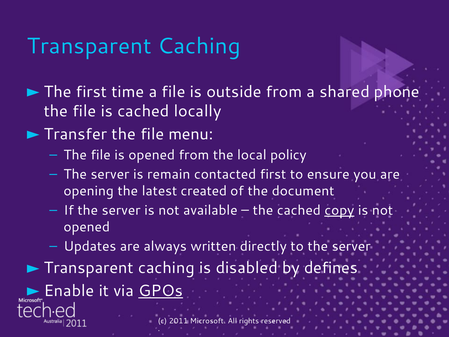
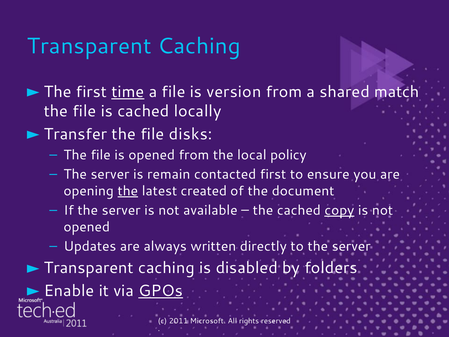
time underline: none -> present
outside: outside -> version
phone: phone -> match
menu: menu -> disks
the at (128, 191) underline: none -> present
defines: defines -> folders
